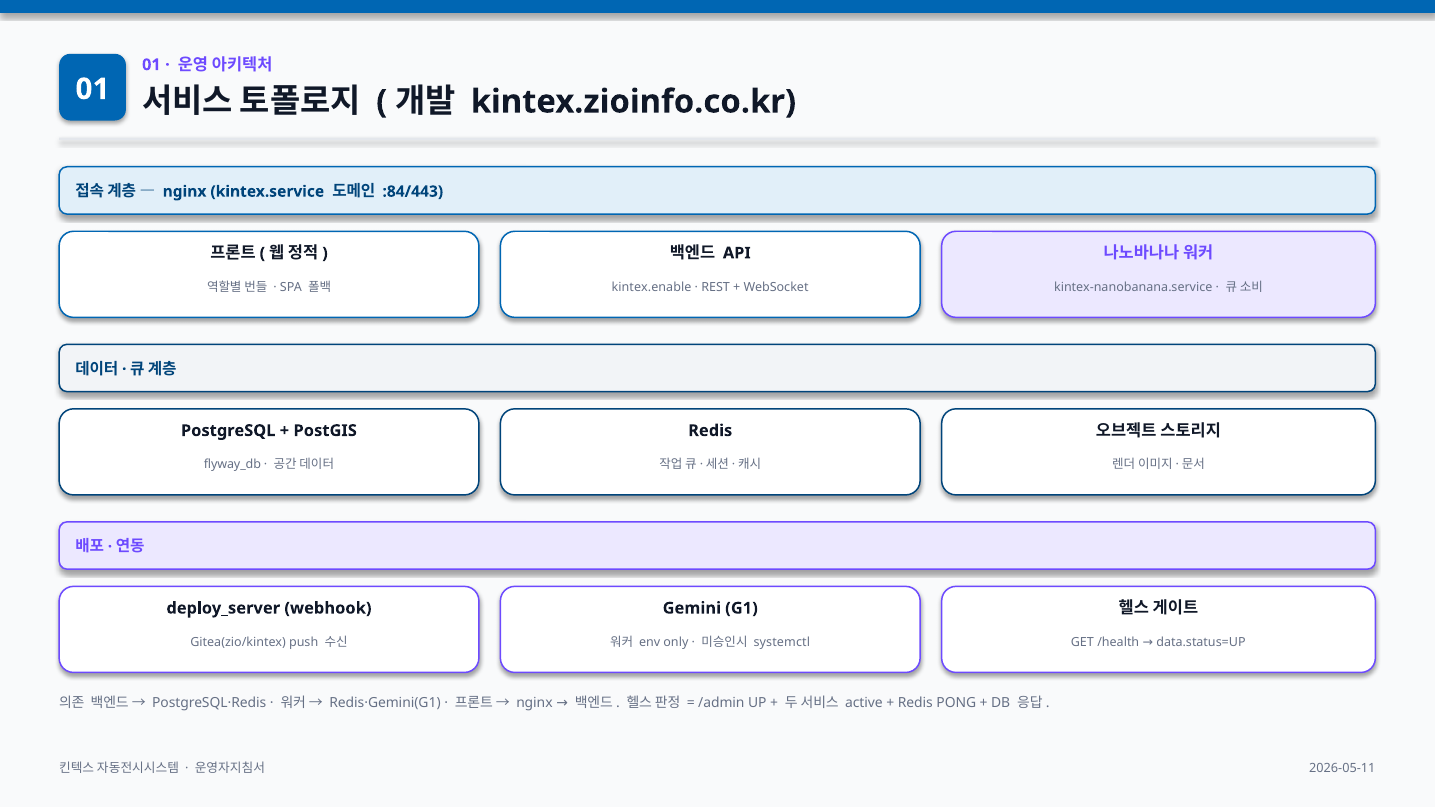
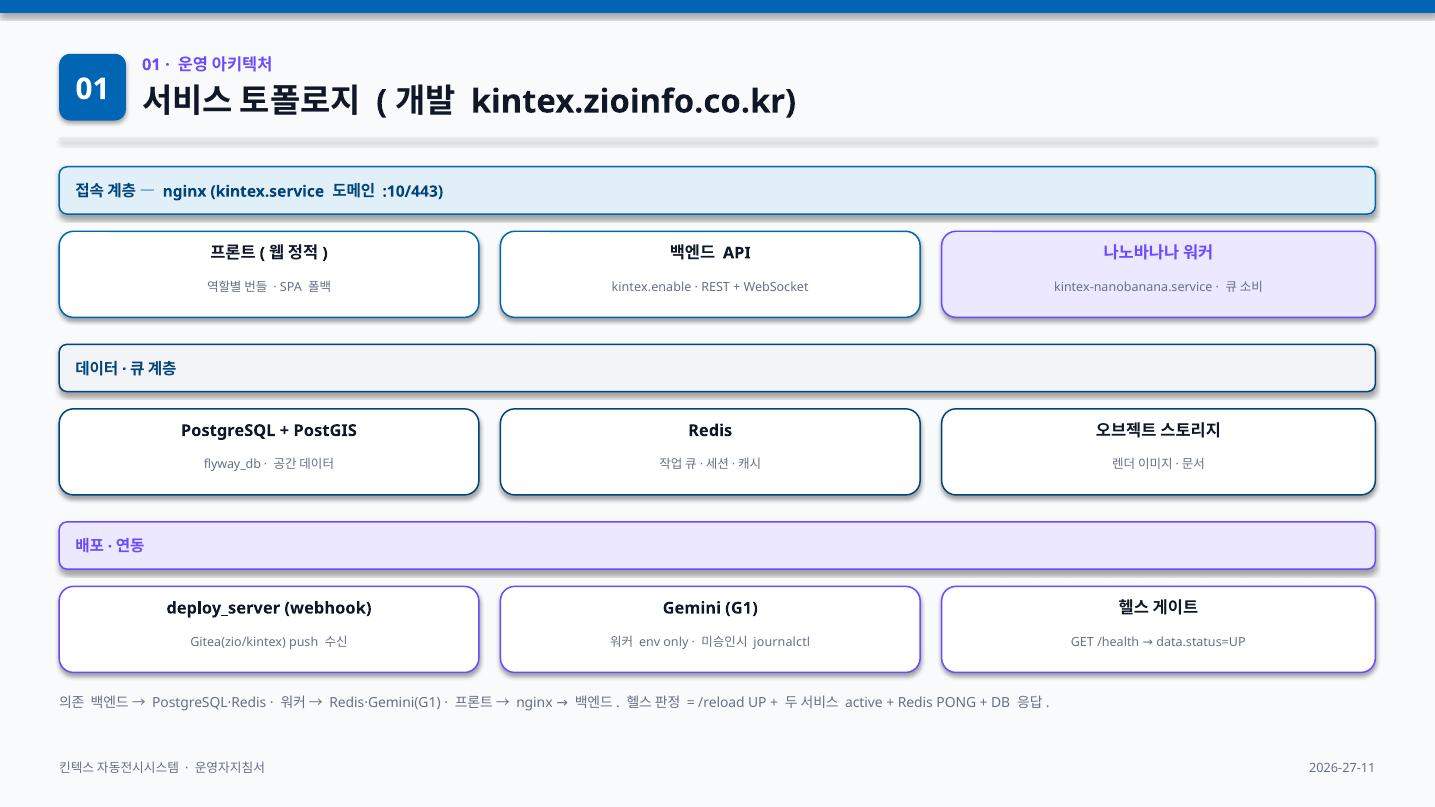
:84/443: :84/443 -> :10/443
systemctl: systemctl -> journalctl
/admin: /admin -> /reload
2026-05-11: 2026-05-11 -> 2026-27-11
